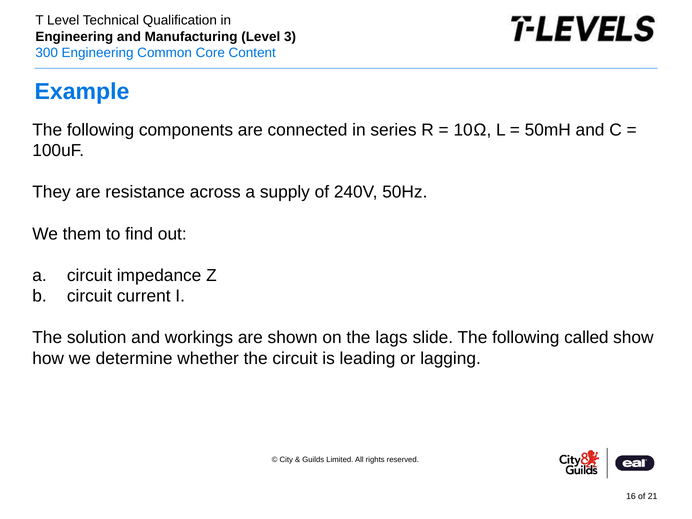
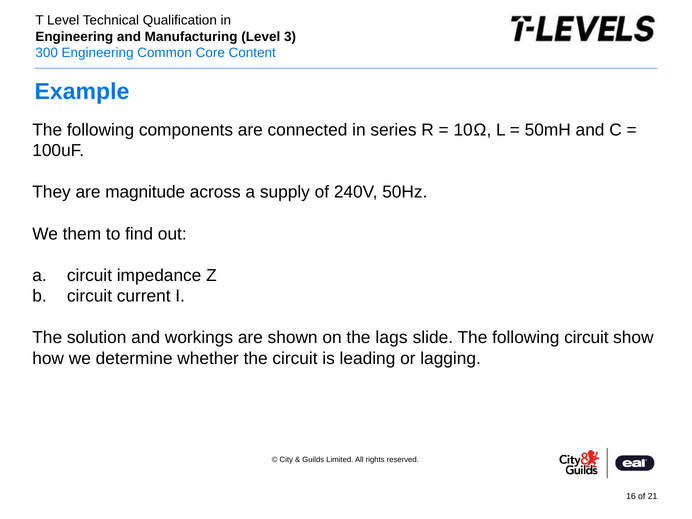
resistance: resistance -> magnitude
following called: called -> circuit
